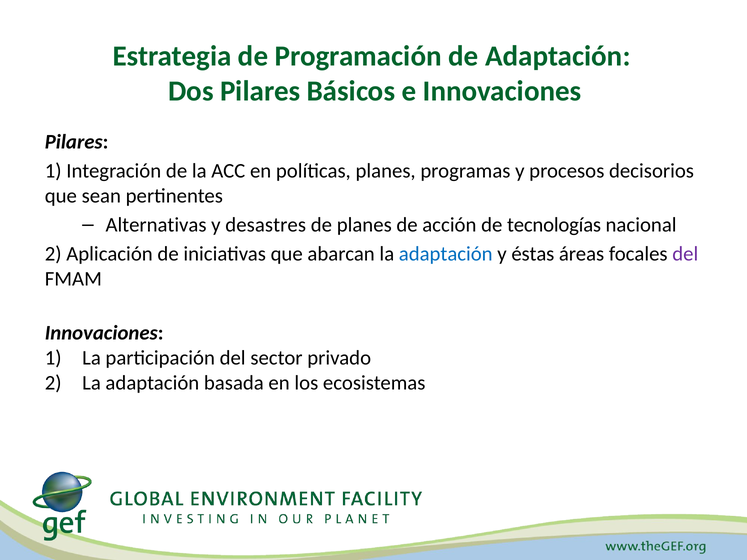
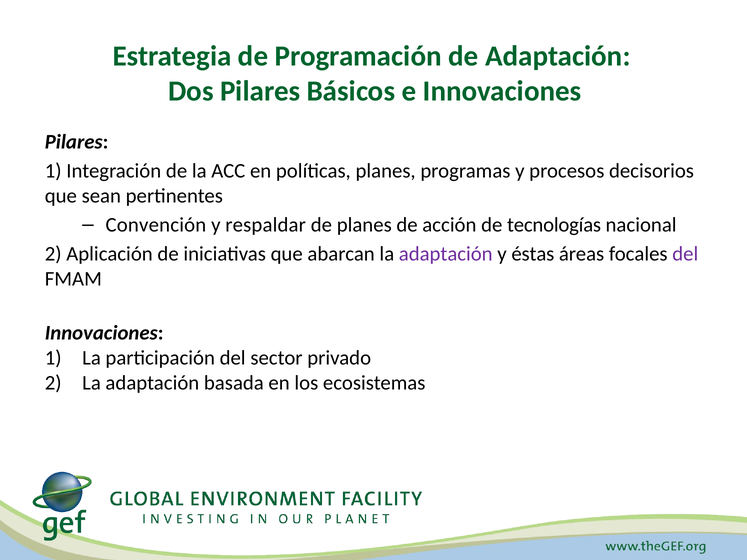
Alternativas: Alternativas -> Convención
desastres: desastres -> respaldar
adaptación at (446, 254) colour: blue -> purple
